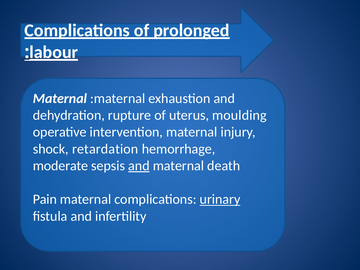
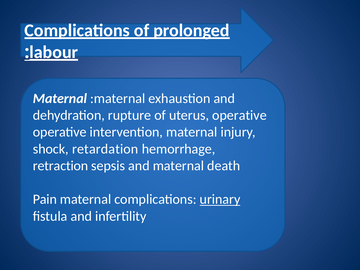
uterus moulding: moulding -> operative
moderate: moderate -> retraction
and at (139, 166) underline: present -> none
